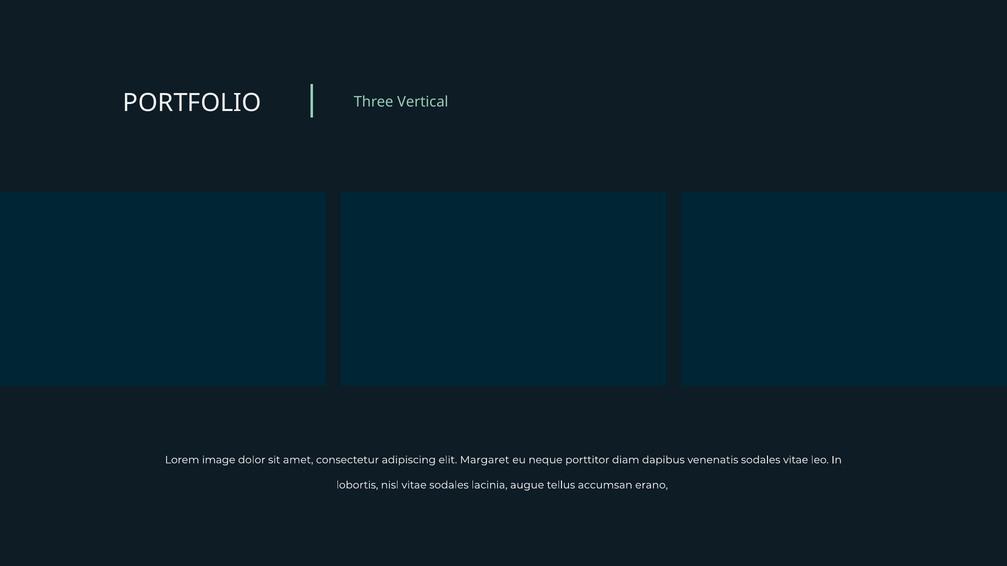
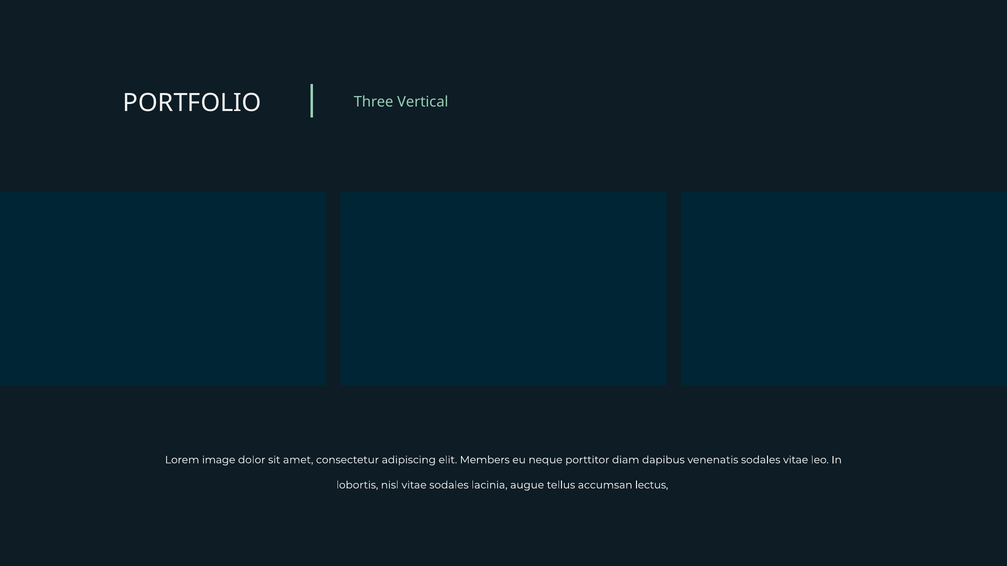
Margaret: Margaret -> Members
erano: erano -> lectus
